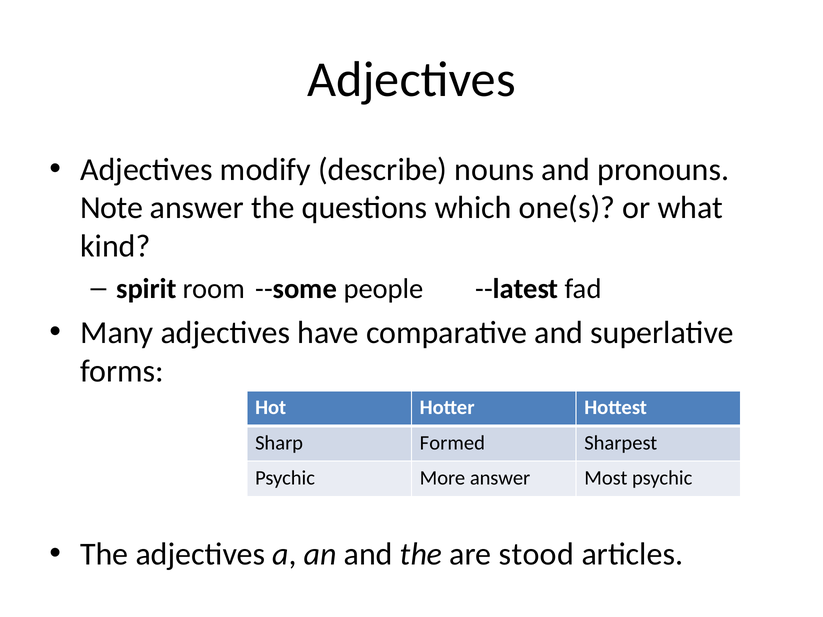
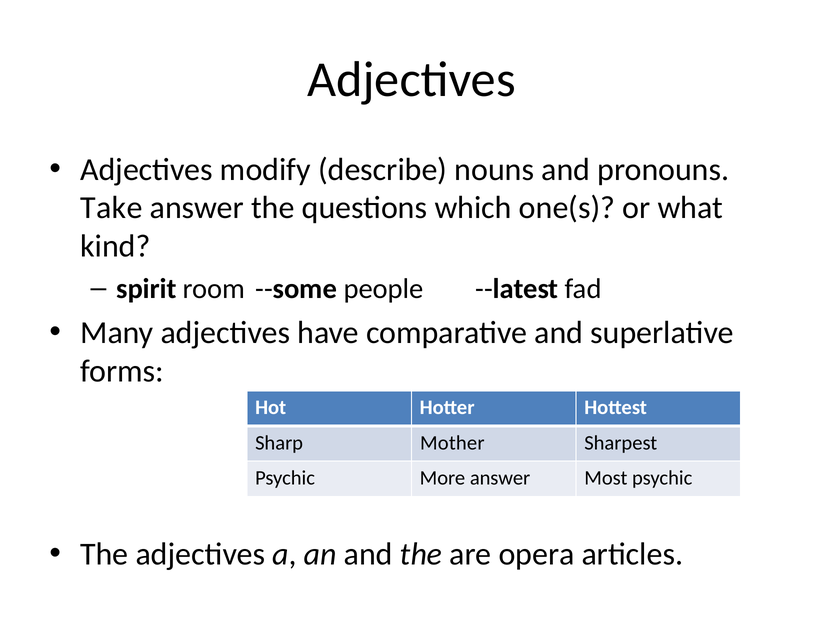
Note: Note -> Take
Formed: Formed -> Mother
stood: stood -> opera
